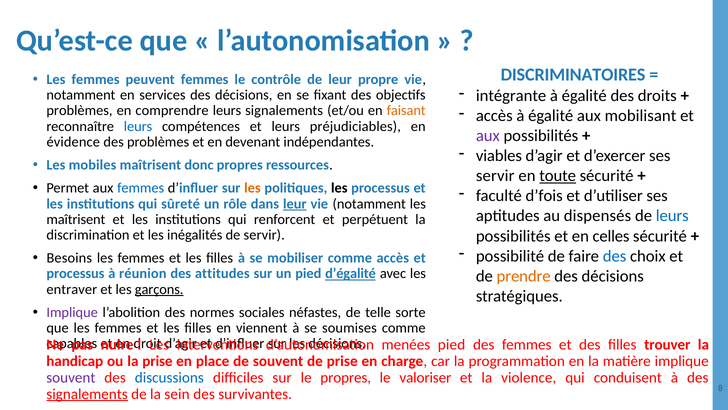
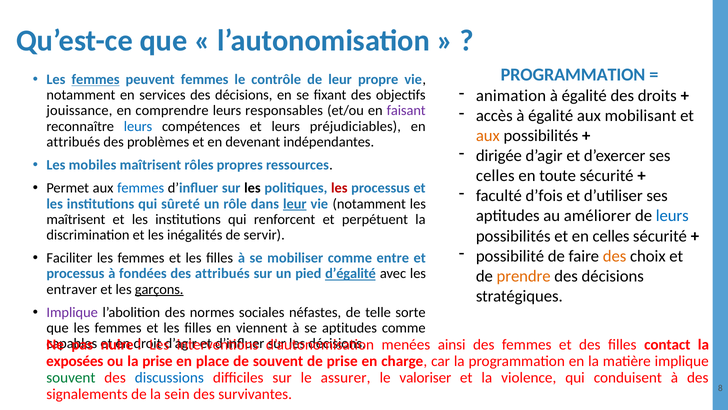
DISCRIMINATOIRES at (573, 75): DISCRIMINATOIRES -> PROGRAMMATION
femmes at (96, 79) underline: none -> present
intégrante: intégrante -> animation
problèmes at (79, 111): problèmes -> jouissance
leurs signalements: signalements -> responsables
faisant colour: orange -> purple
aux at (488, 136) colour: purple -> orange
évidence at (73, 142): évidence -> attribués
viables: viables -> dirigée
donc: donc -> rôles
servir at (495, 176): servir -> celles
toute underline: present -> none
les at (252, 188) colour: orange -> black
les at (339, 188) colour: black -> red
dispensés: dispensés -> améliorer
des at (615, 256) colour: blue -> orange
Besoins: Besoins -> Faciliter
comme accès: accès -> entre
réunion: réunion -> fondées
des attitudes: attitudes -> attribués
se soumises: soumises -> aptitudes
menées pied: pied -> ainsi
trouver: trouver -> contact
handicap: handicap -> exposées
souvent at (71, 377) colour: purple -> green
le propres: propres -> assurer
signalements at (87, 394) underline: present -> none
